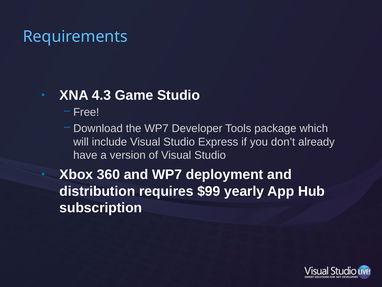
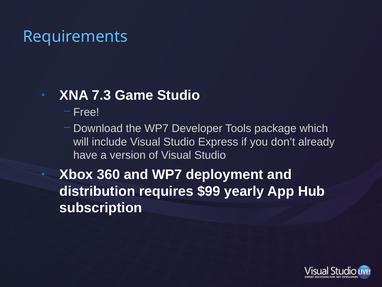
4.3: 4.3 -> 7.3
